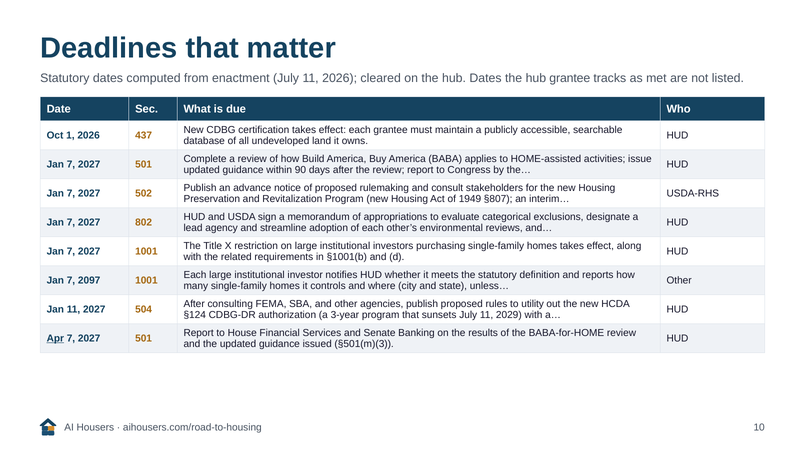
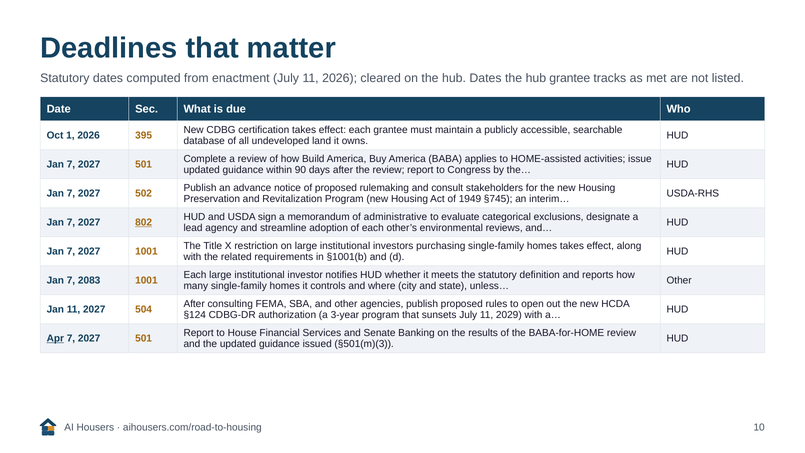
437: 437 -> 395
§807: §807 -> §745
appropriations: appropriations -> administrative
802 underline: none -> present
2097: 2097 -> 2083
utility: utility -> open
